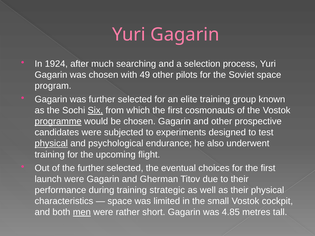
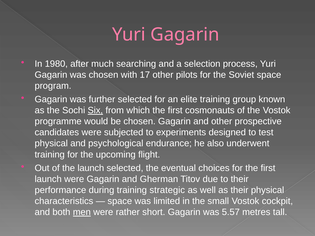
1924: 1924 -> 1980
49: 49 -> 17
programme underline: present -> none
physical at (51, 144) underline: present -> none
the further: further -> launch
4.85: 4.85 -> 5.57
